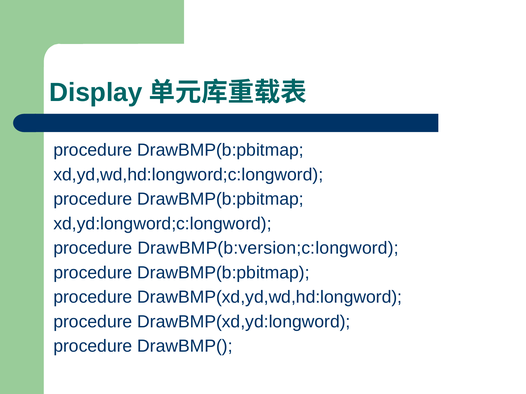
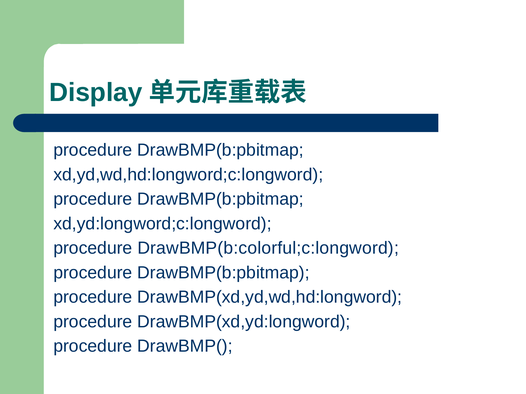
DrawBMP(b:version;c:longword: DrawBMP(b:version;c:longword -> DrawBMP(b:colorful;c:longword
